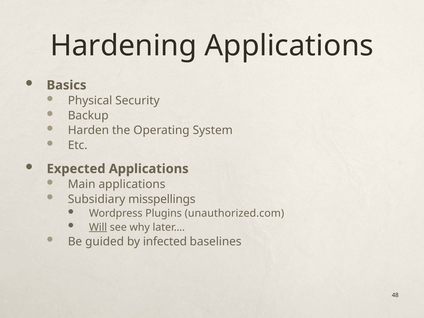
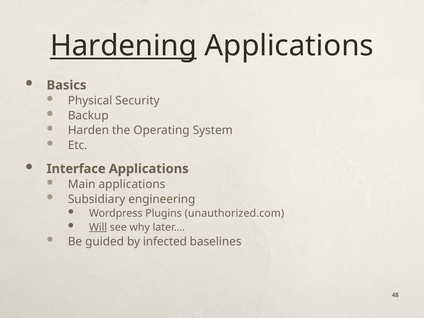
Hardening underline: none -> present
Expected: Expected -> Interface
misspellings: misspellings -> engineering
